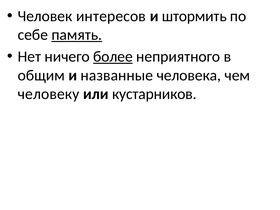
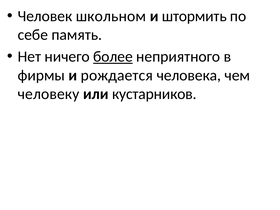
интересов: интересов -> школьном
память underline: present -> none
общим: общим -> фирмы
названные: названные -> рождается
